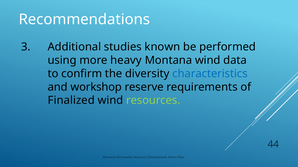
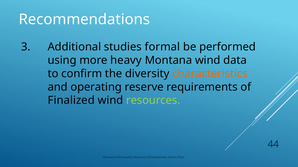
known: known -> formal
characteristics colour: blue -> orange
workshop: workshop -> operating
